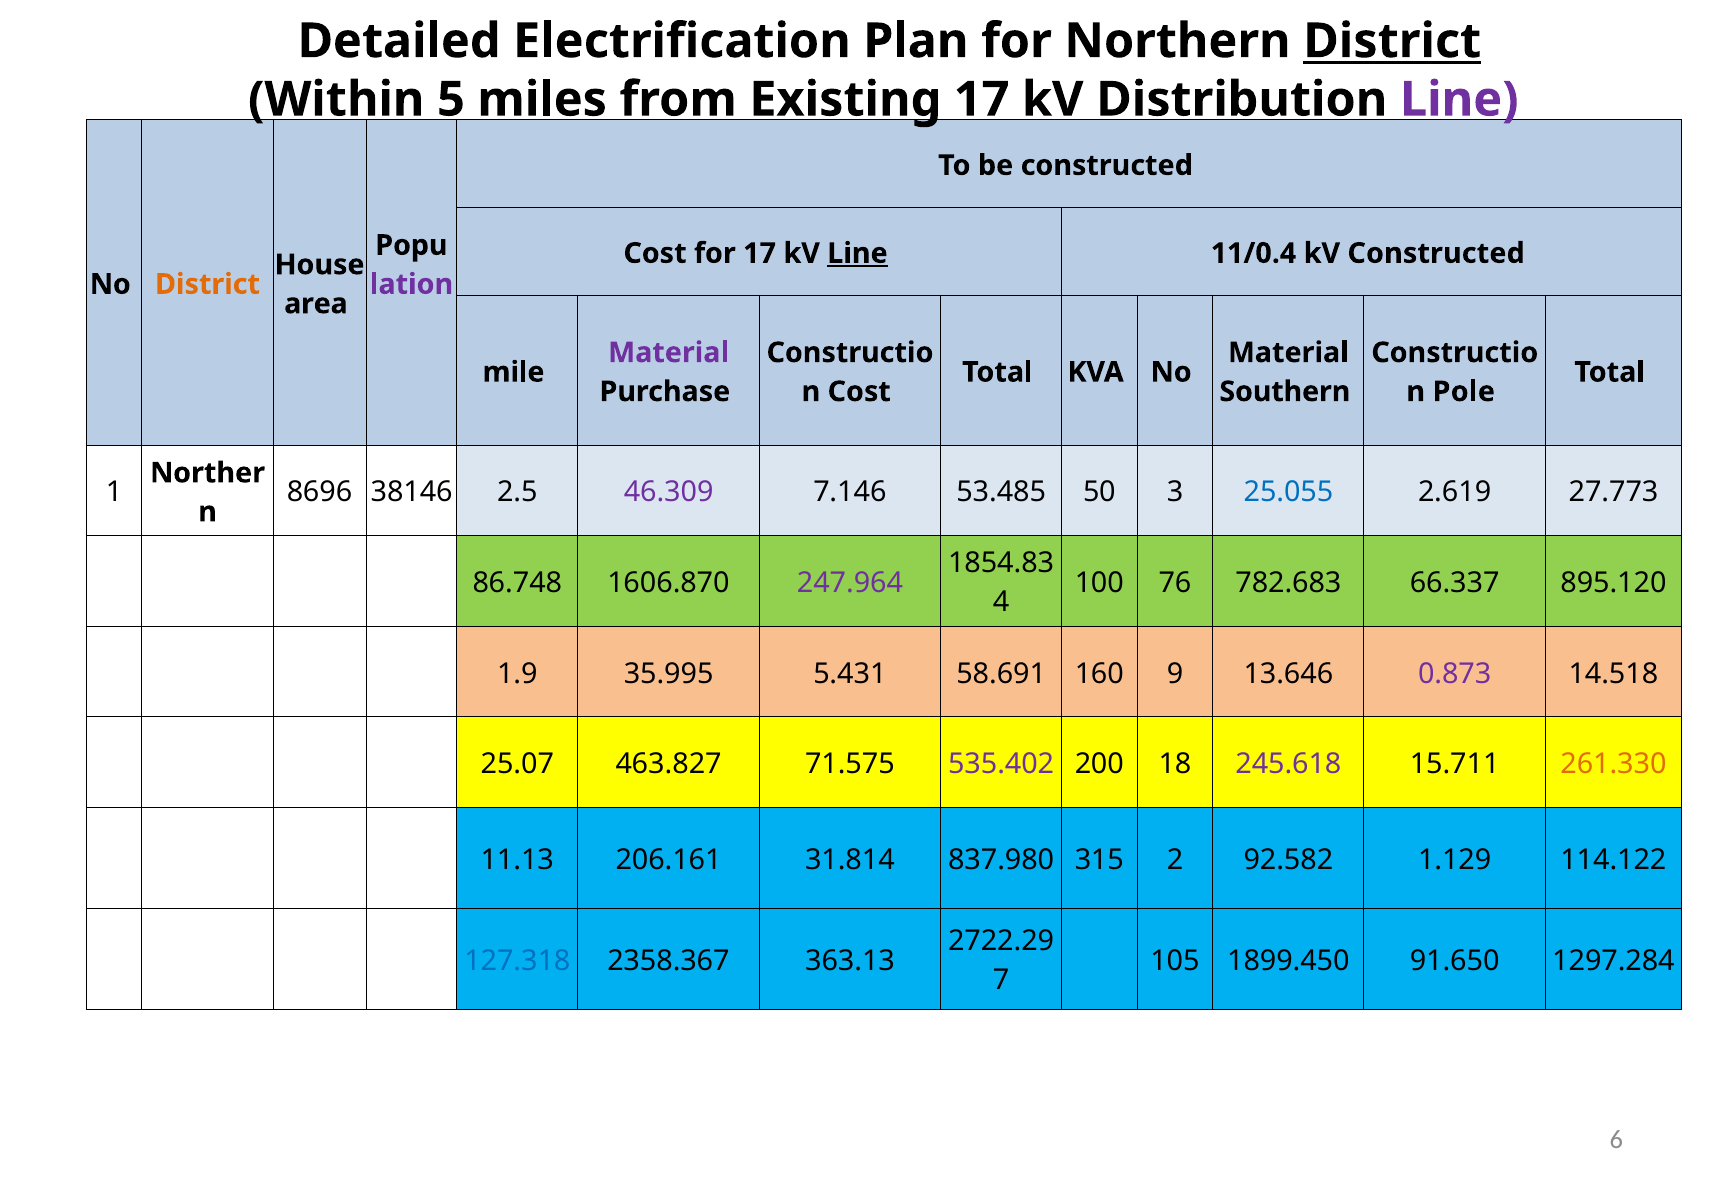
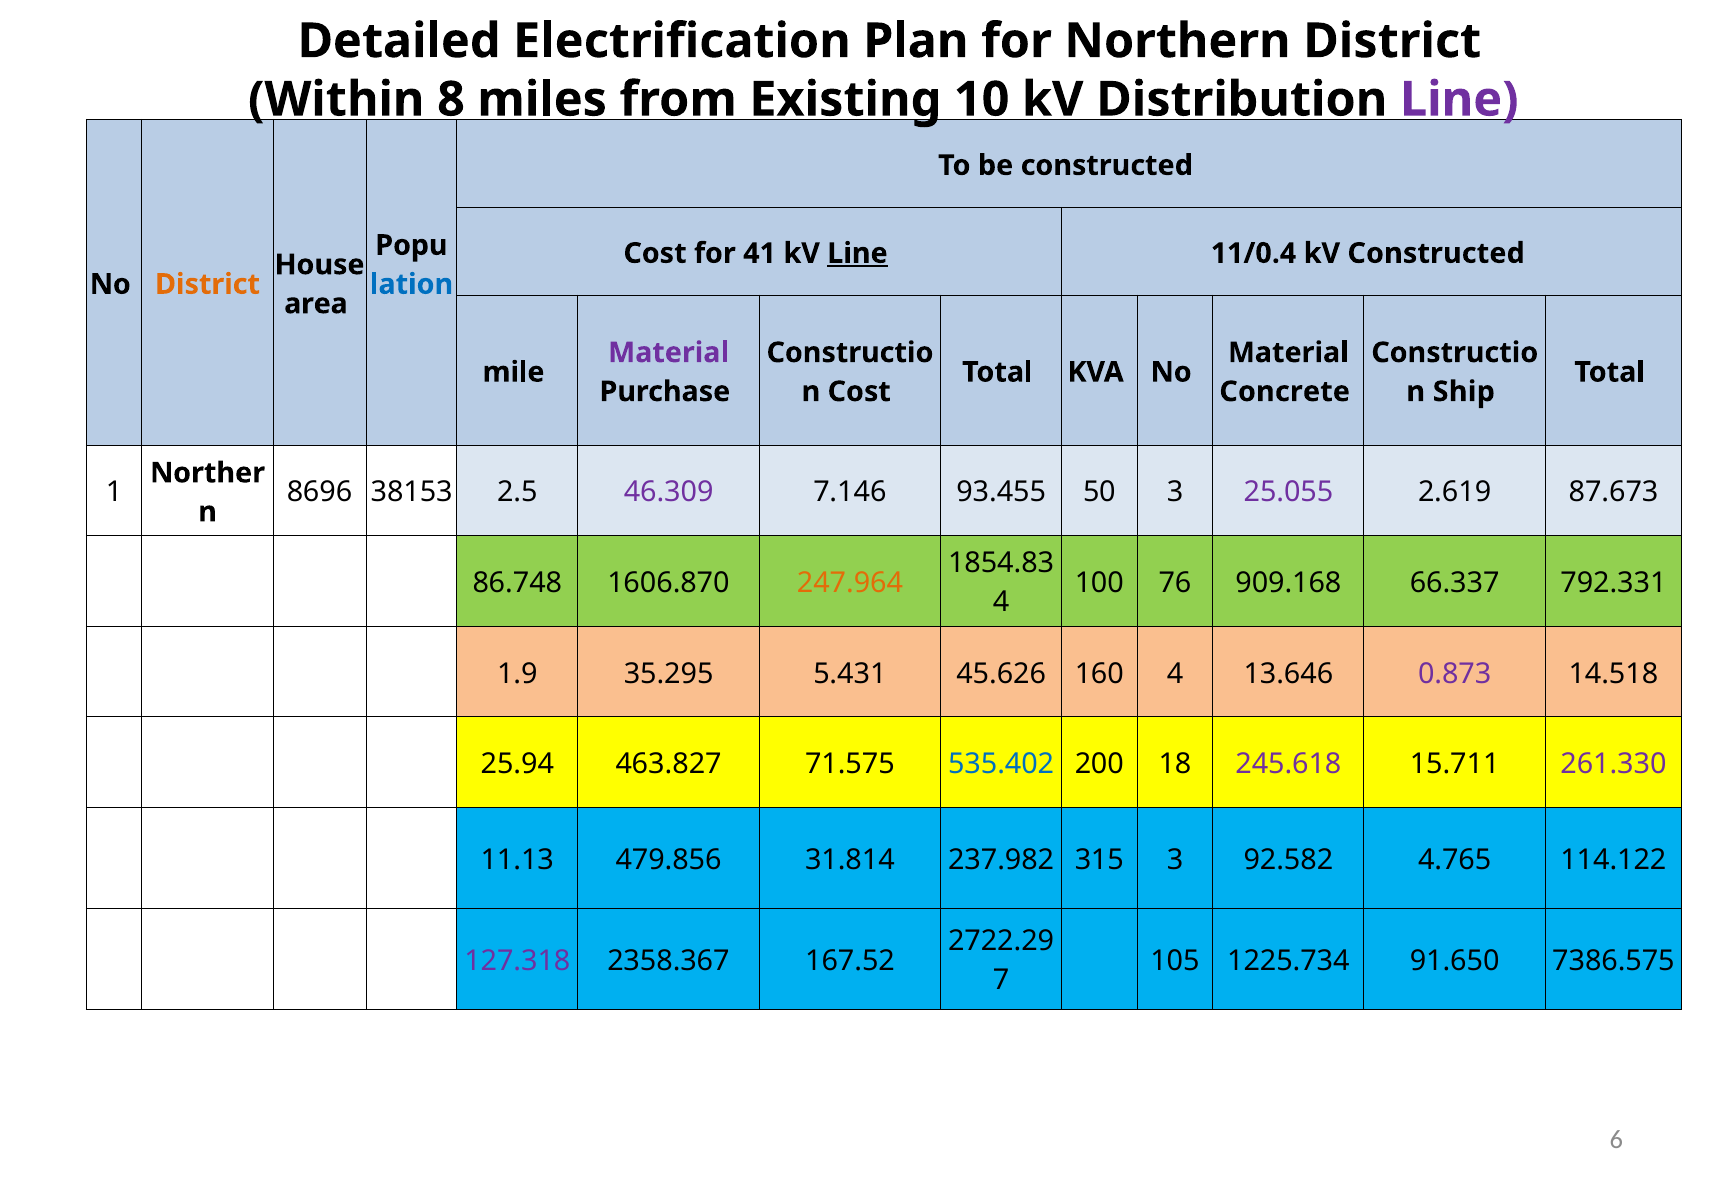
District at (1392, 41) underline: present -> none
5: 5 -> 8
Existing 17: 17 -> 10
for 17: 17 -> 41
lation colour: purple -> blue
Southern: Southern -> Concrete
Pole: Pole -> Ship
38146: 38146 -> 38153
53.485: 53.485 -> 93.455
25.055 colour: blue -> purple
27.773: 27.773 -> 87.673
247.964 colour: purple -> orange
782.683: 782.683 -> 909.168
895.120: 895.120 -> 792.331
35.995: 35.995 -> 35.295
58.691: 58.691 -> 45.626
160 9: 9 -> 4
25.07: 25.07 -> 25.94
535.402 colour: purple -> blue
261.330 colour: orange -> purple
206.161: 206.161 -> 479.856
837.980: 837.980 -> 237.982
315 2: 2 -> 3
1.129: 1.129 -> 4.765
127.318 colour: blue -> purple
363.13: 363.13 -> 167.52
1899.450: 1899.450 -> 1225.734
1297.284: 1297.284 -> 7386.575
